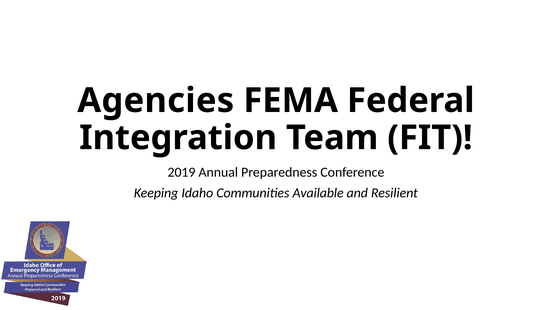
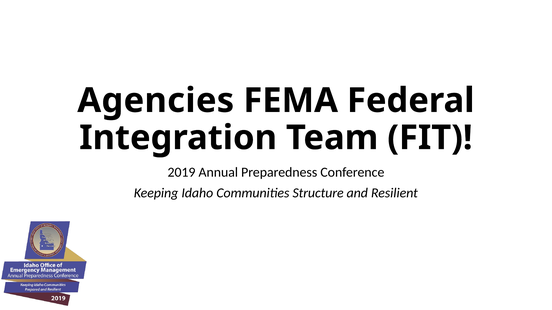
Available: Available -> Structure
